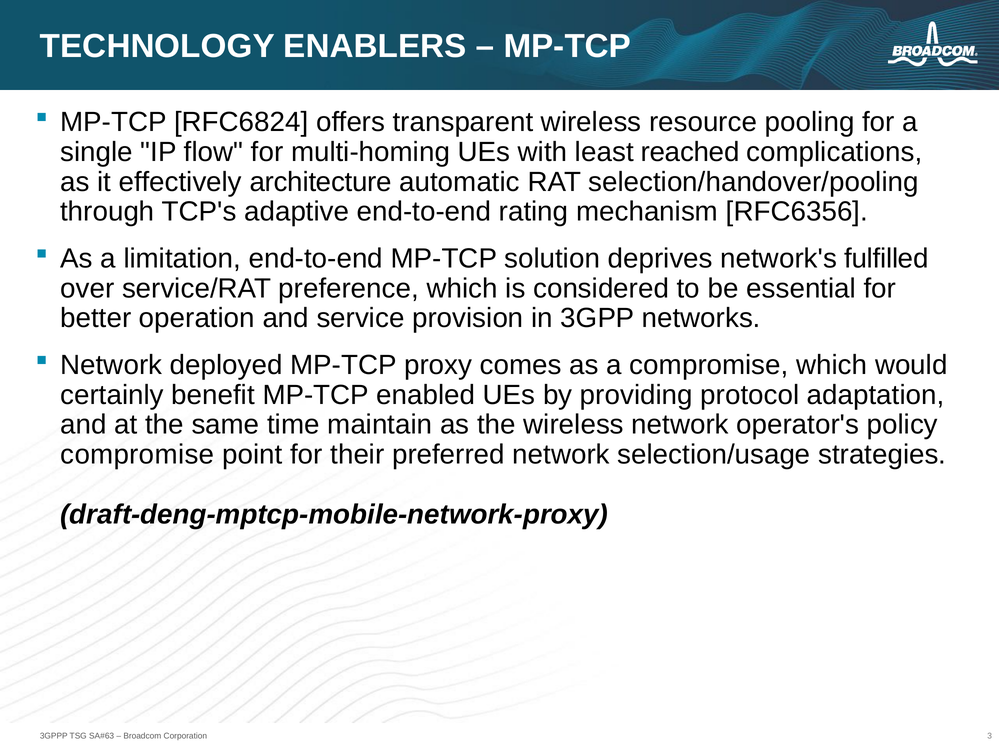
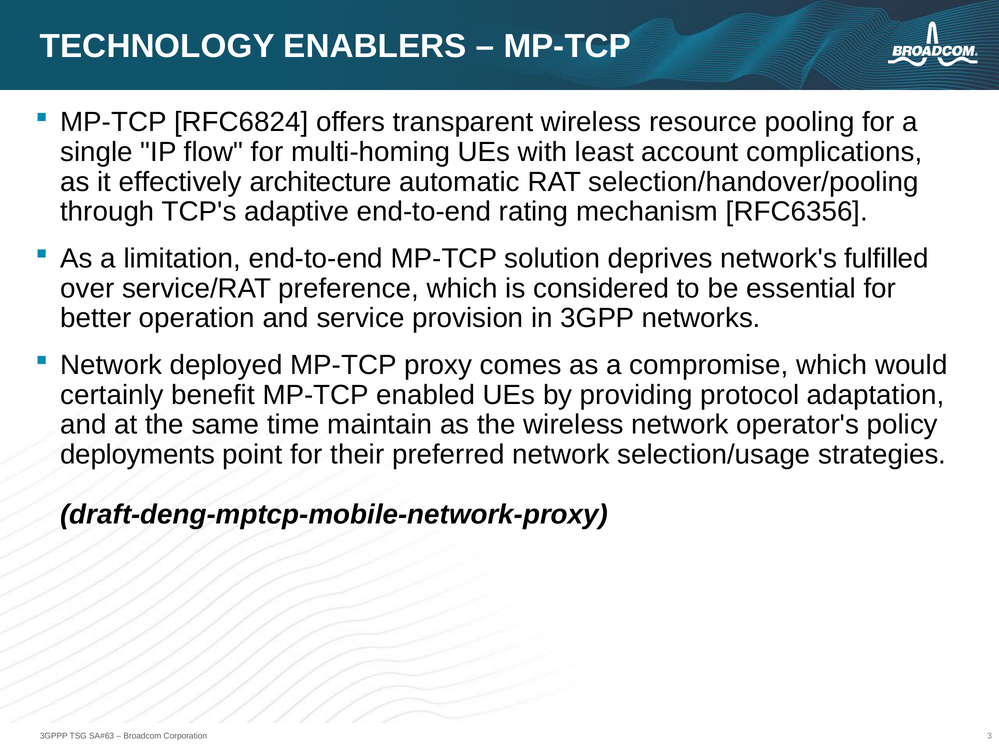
reached: reached -> account
compromise at (137, 455): compromise -> deployments
